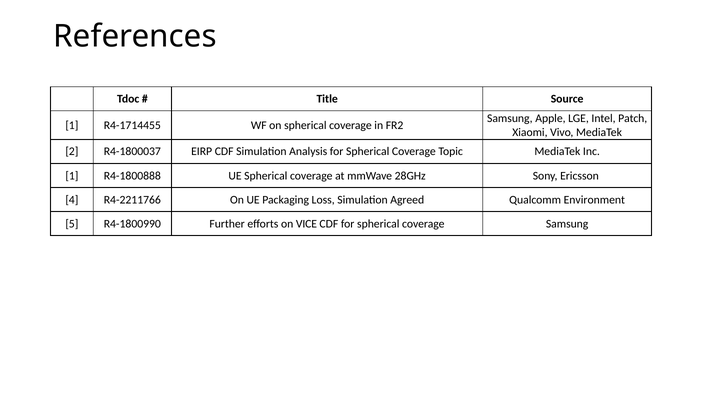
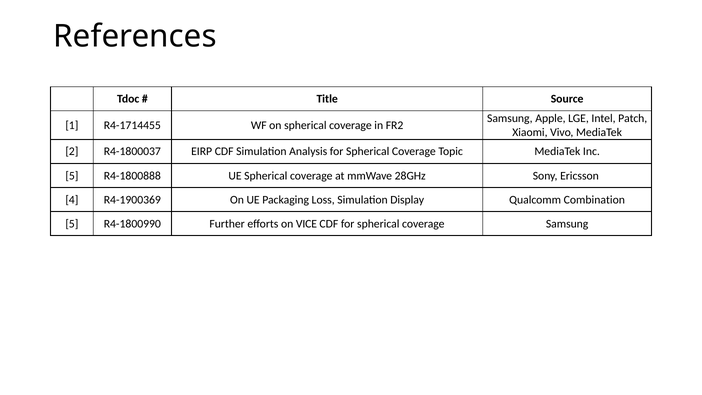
1 at (72, 176): 1 -> 5
R4-2211766: R4-2211766 -> R4-1900369
Agreed: Agreed -> Display
Environment: Environment -> Combination
